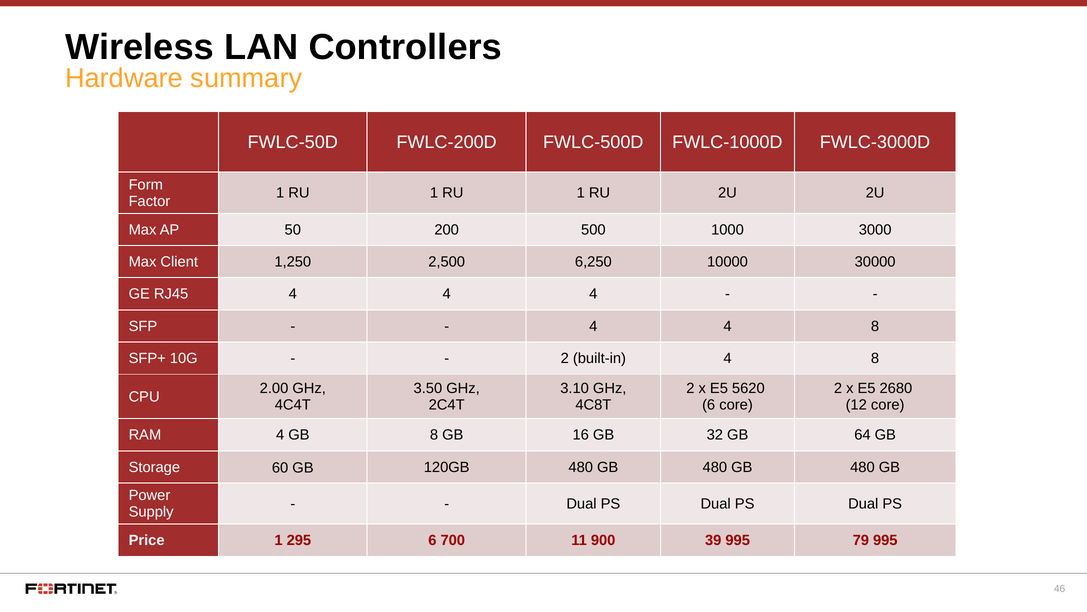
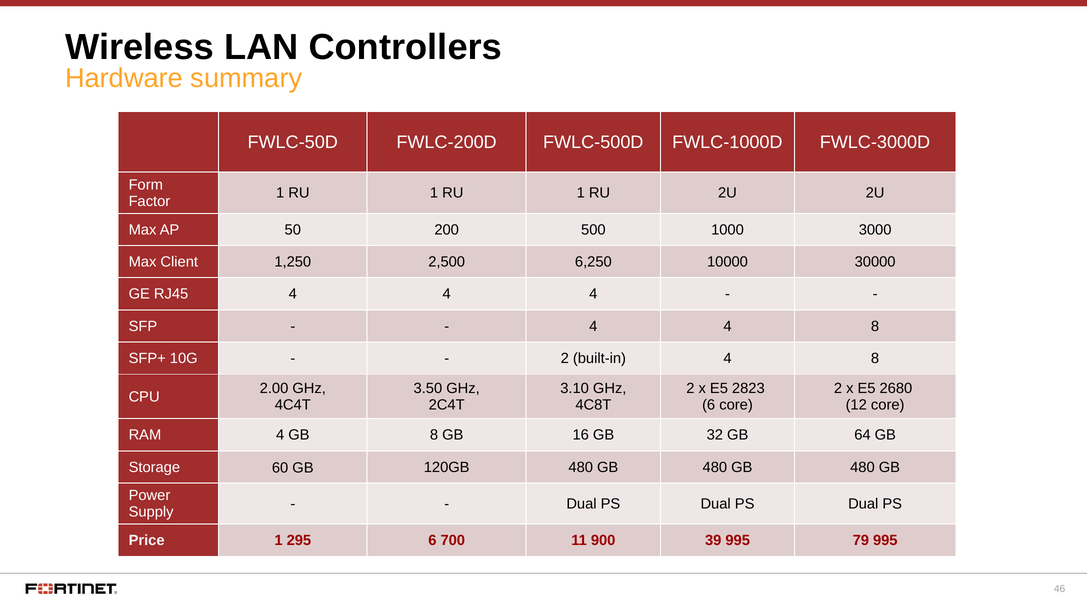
5620: 5620 -> 2823
